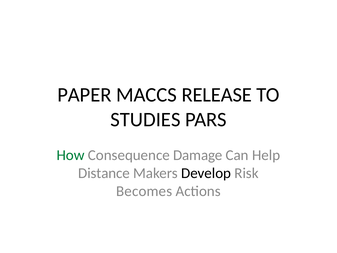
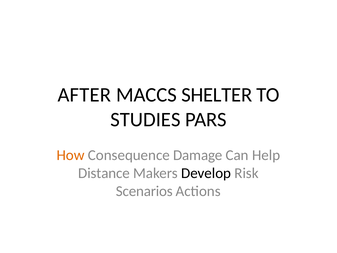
PAPER: PAPER -> AFTER
RELEASE: RELEASE -> SHELTER
How colour: green -> orange
Becomes: Becomes -> Scenarios
